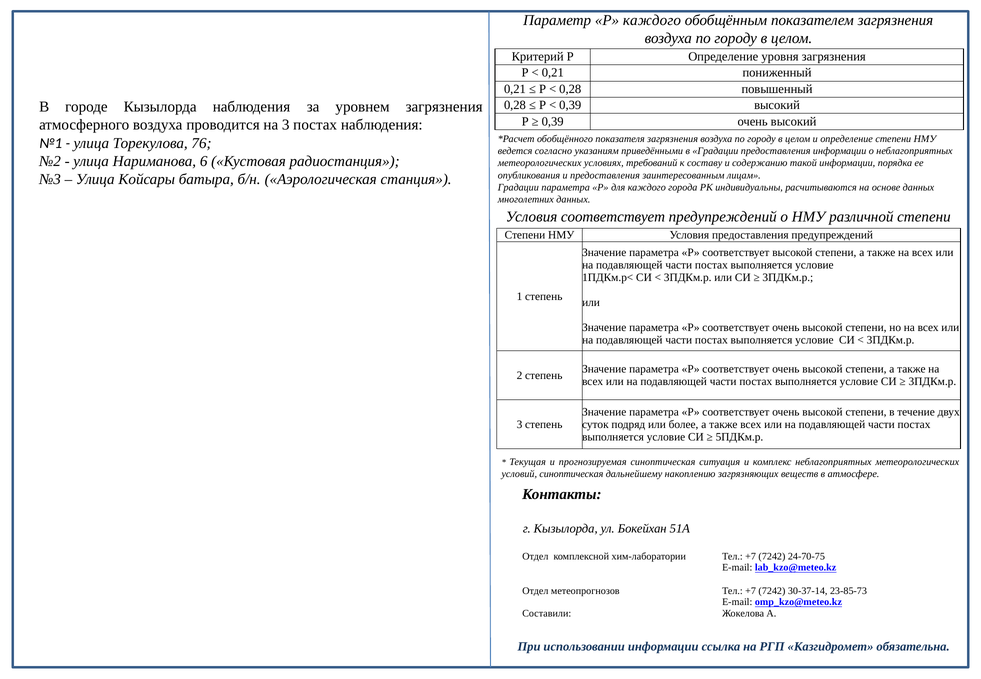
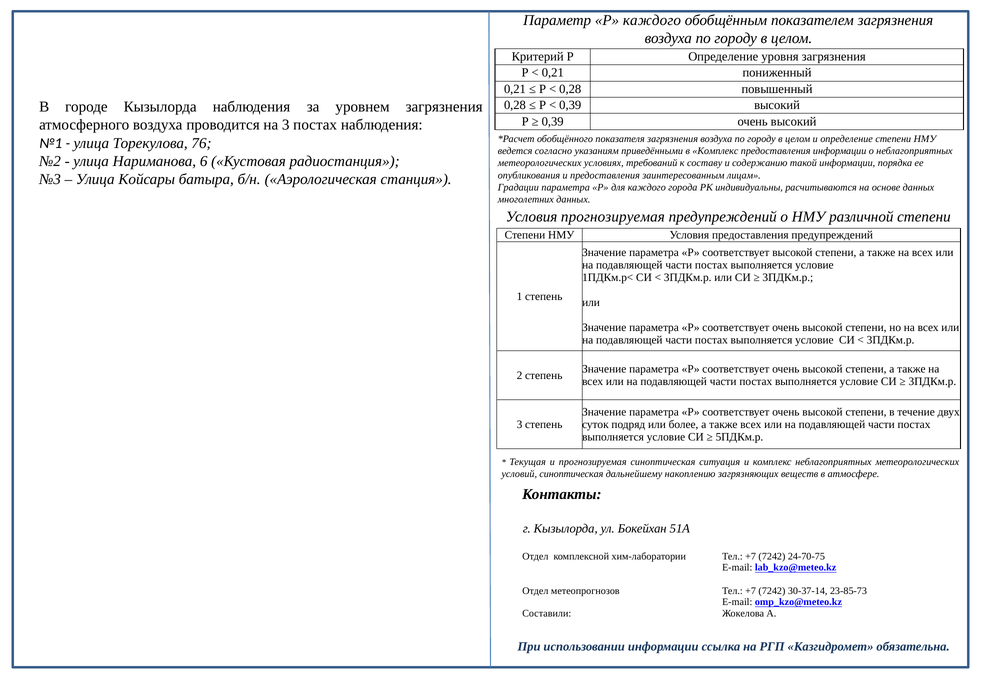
в Градации: Градации -> Комплекс
Условия соответствует: соответствует -> прогнозируемая
